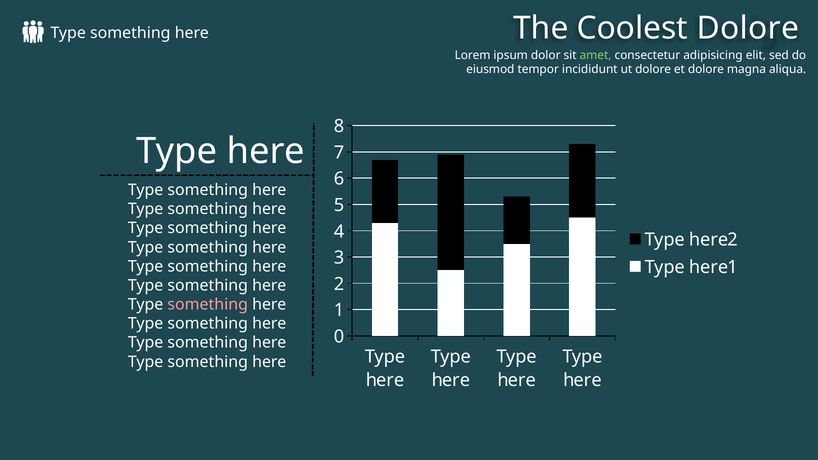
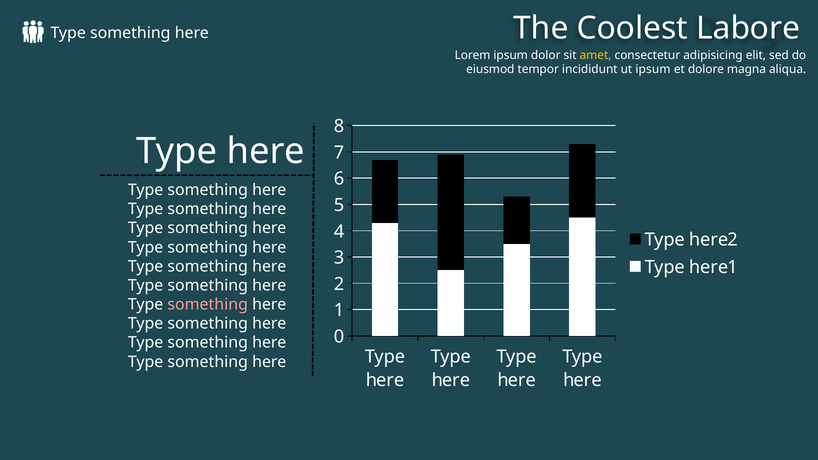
Coolest Dolore: Dolore -> Labore
amet colour: light green -> yellow
ut dolore: dolore -> ipsum
